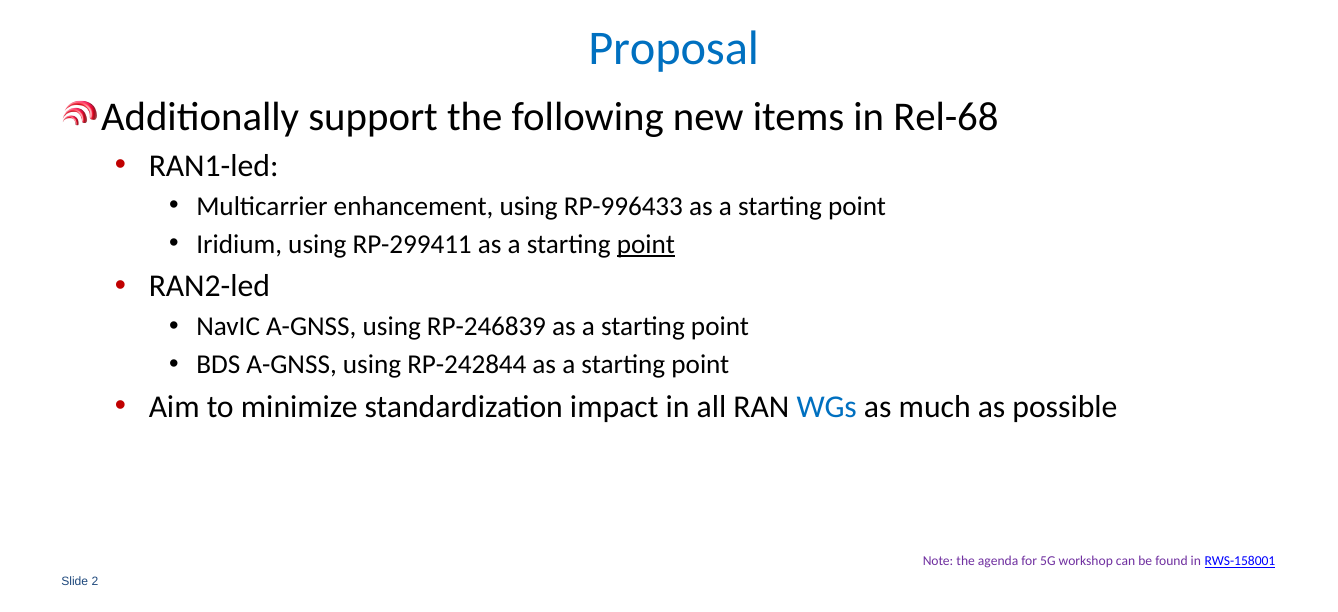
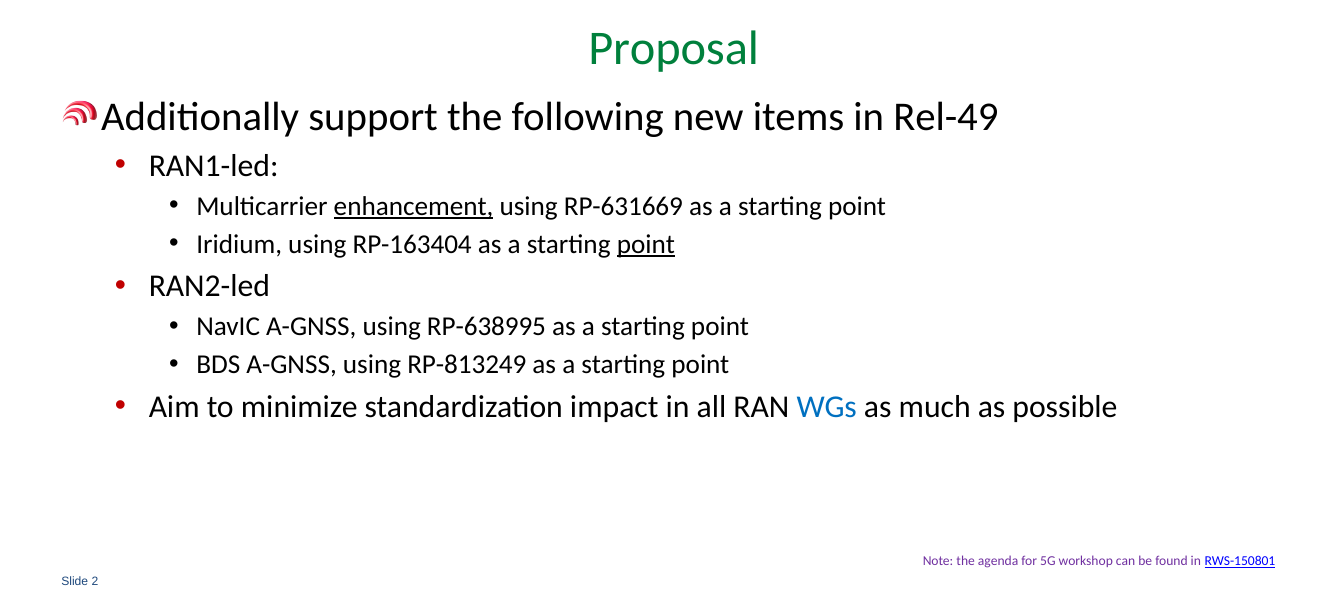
Proposal colour: blue -> green
Rel-68: Rel-68 -> Rel-49
enhancement underline: none -> present
RP-996433: RP-996433 -> RP-631669
RP-299411: RP-299411 -> RP-163404
RP-246839: RP-246839 -> RP-638995
RP-242844: RP-242844 -> RP-813249
RWS-158001: RWS-158001 -> RWS-150801
